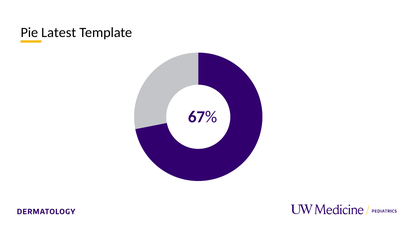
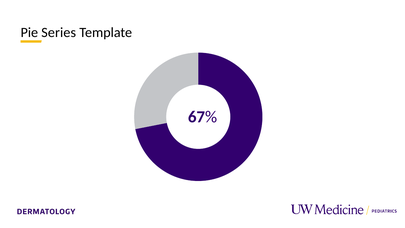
Latest: Latest -> Series
